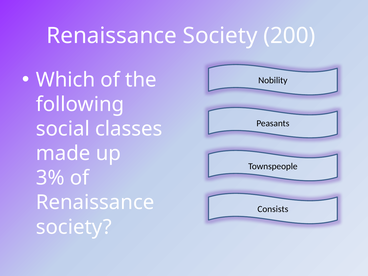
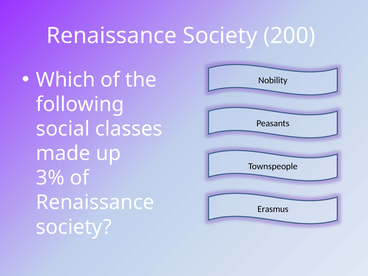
Consists: Consists -> Erasmus
